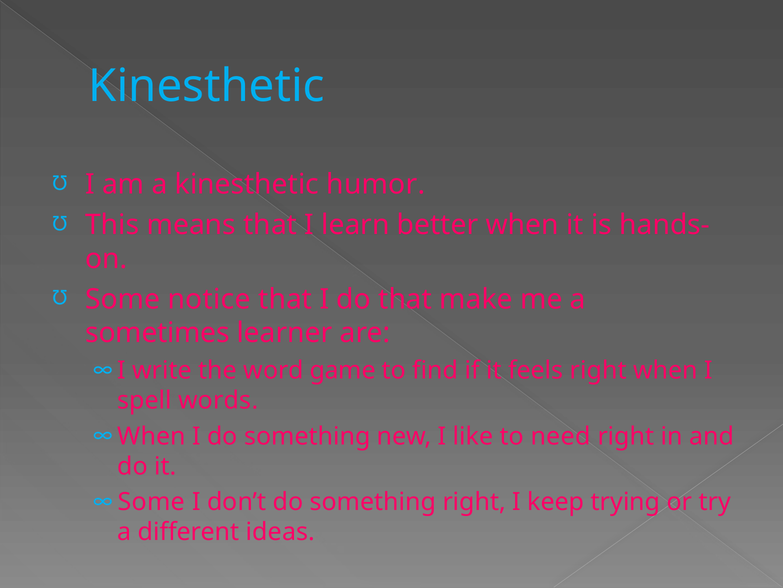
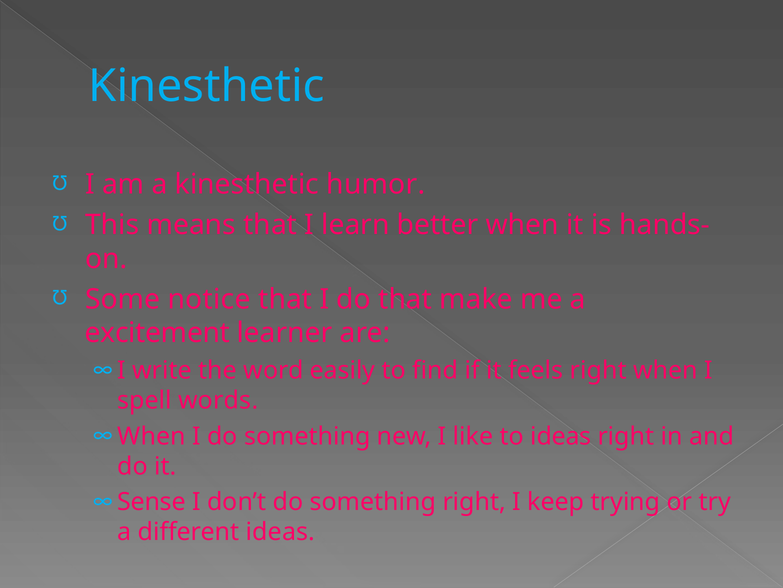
sometimes: sometimes -> excitement
game: game -> easily
to need: need -> ideas
Some at (151, 501): Some -> Sense
